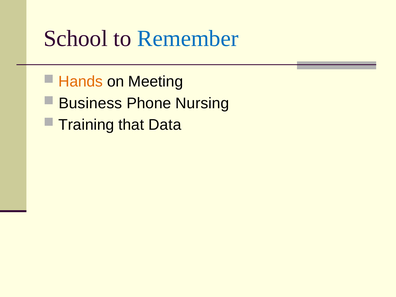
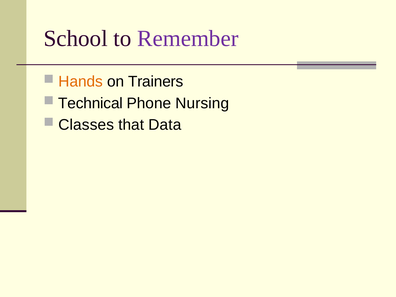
Remember colour: blue -> purple
Meeting: Meeting -> Trainers
Business: Business -> Technical
Training: Training -> Classes
